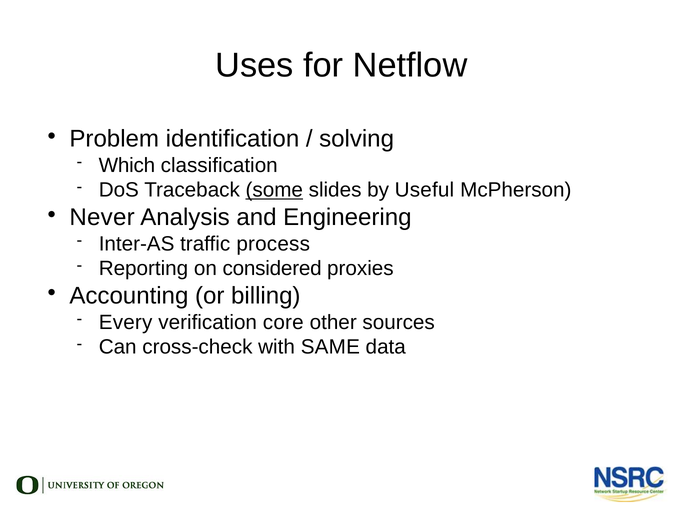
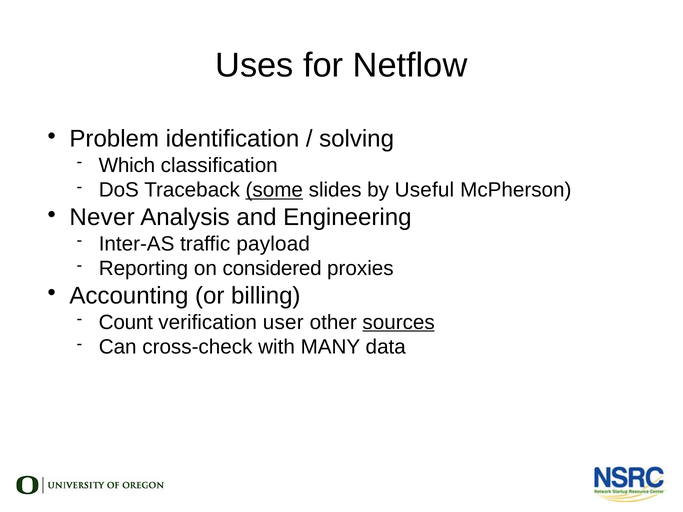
process: process -> payload
Every: Every -> Count
core: core -> user
sources underline: none -> present
SAME: SAME -> MANY
